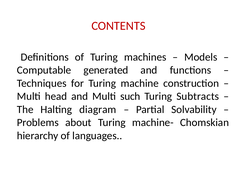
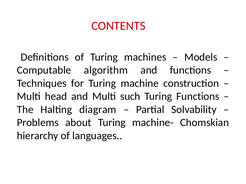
generated: generated -> algorithm
Turing Subtracts: Subtracts -> Functions
